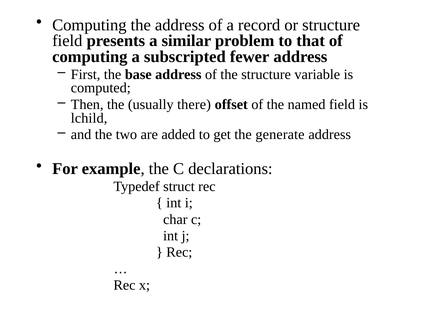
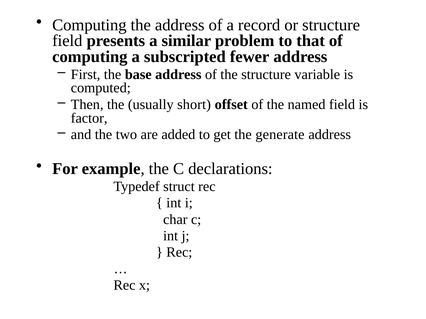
there: there -> short
lchild: lchild -> factor
